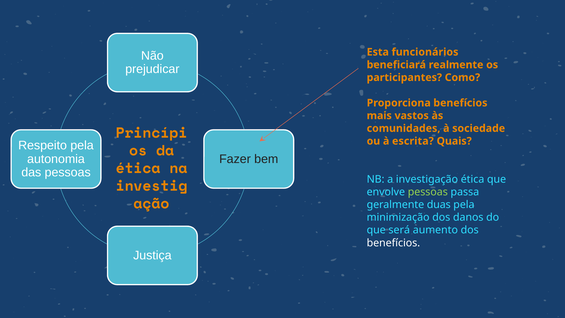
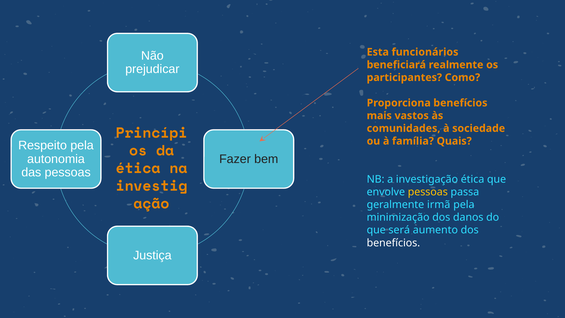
escrita: escrita -> família
pessoas at (428, 192) colour: light green -> yellow
duas: duas -> irmã
